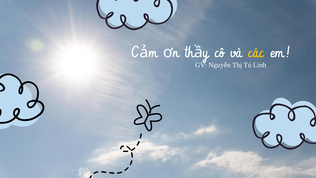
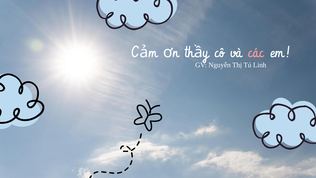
các colour: yellow -> pink
